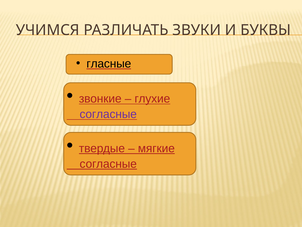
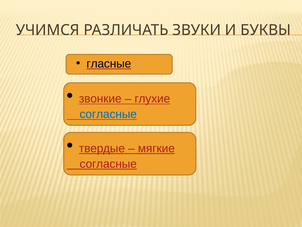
согласные at (108, 114) colour: purple -> blue
